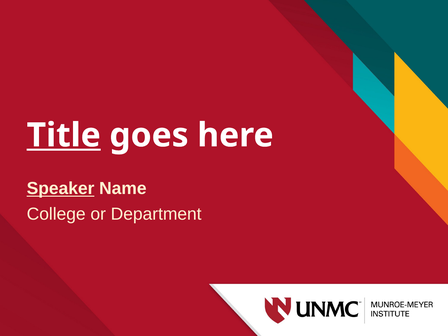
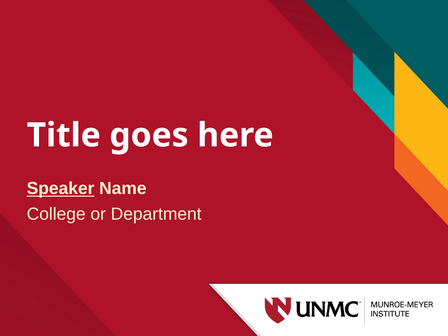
Title underline: present -> none
